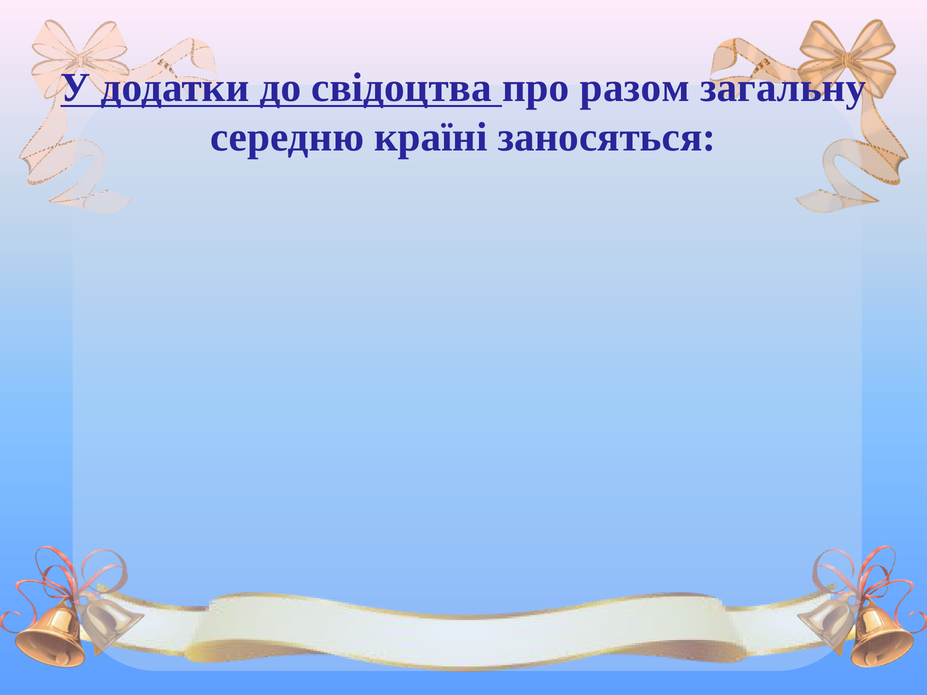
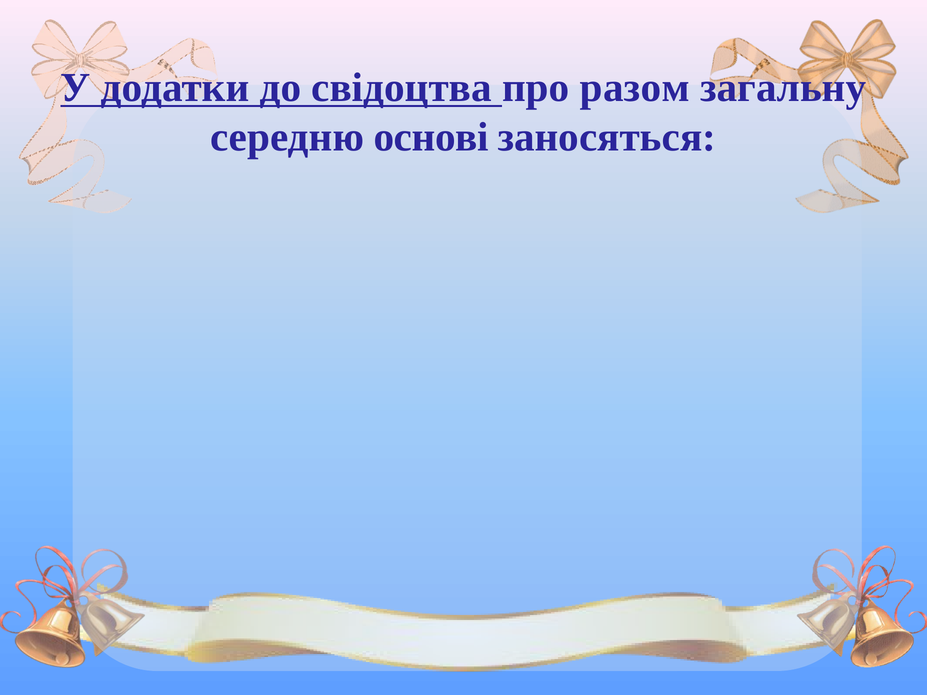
країні: країні -> основі
